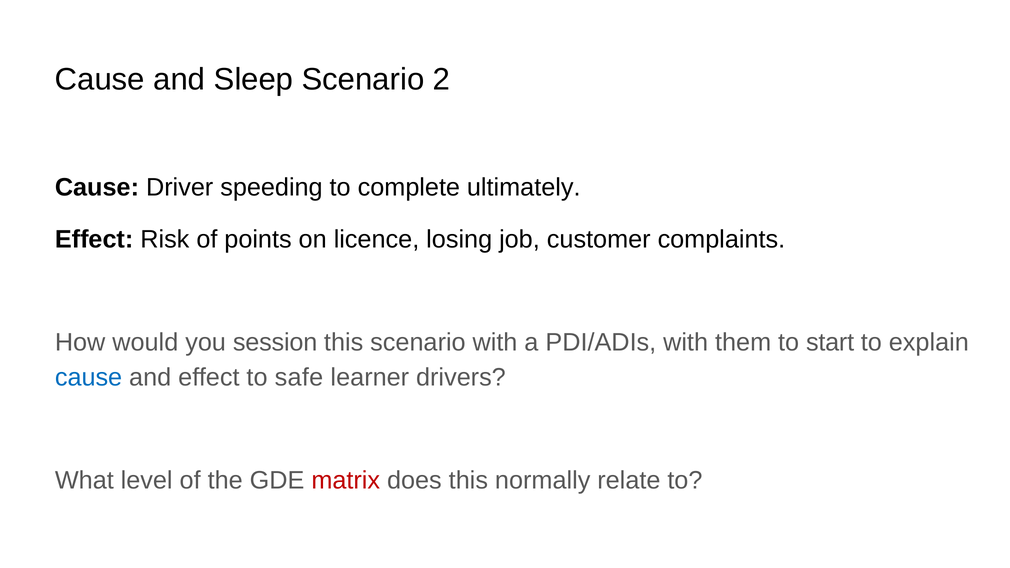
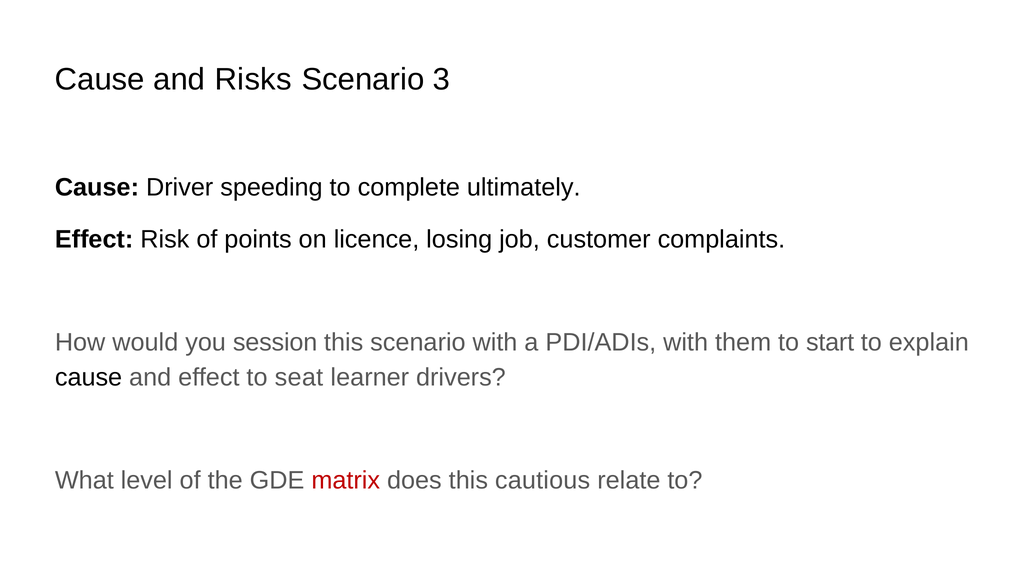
Sleep: Sleep -> Risks
2: 2 -> 3
cause at (89, 377) colour: blue -> black
safe: safe -> seat
normally: normally -> cautious
